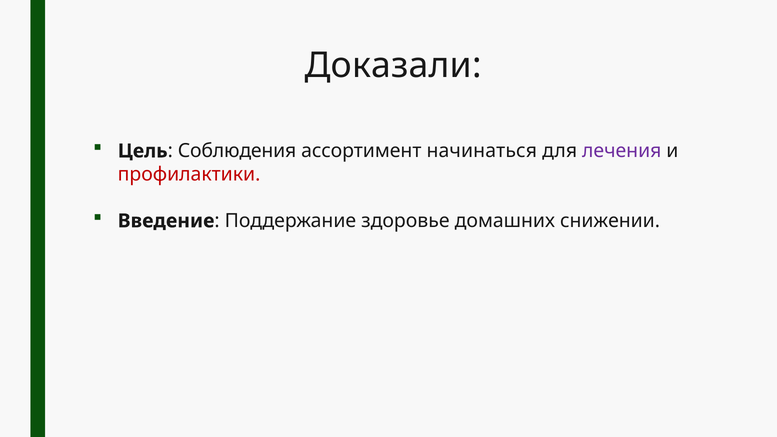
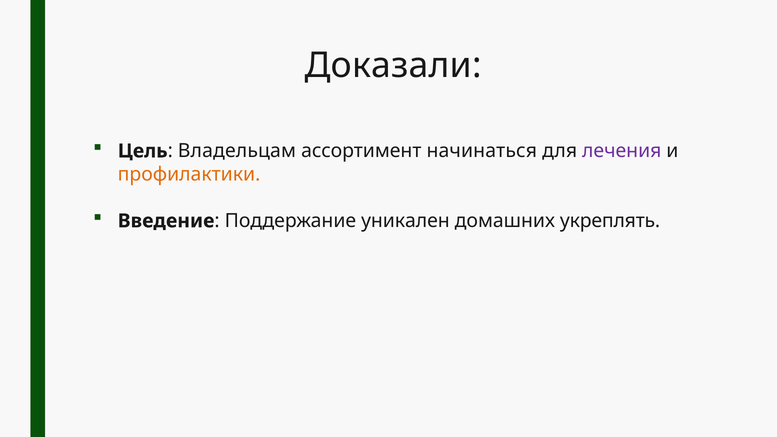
Соблюдения: Соблюдения -> Владельцам
профилактики colour: red -> orange
здоровье: здоровье -> уникален
снижении: снижении -> укреплять
